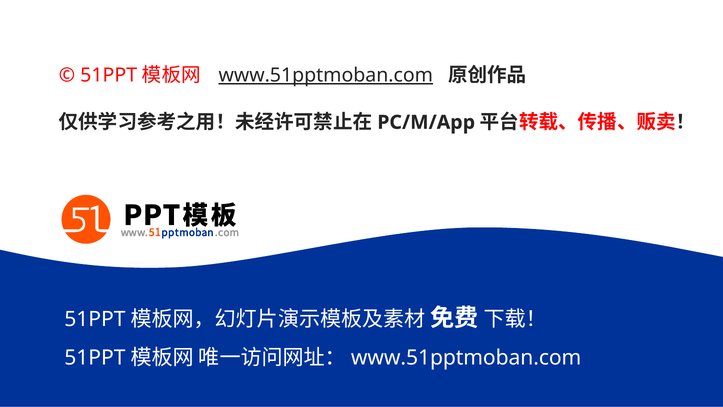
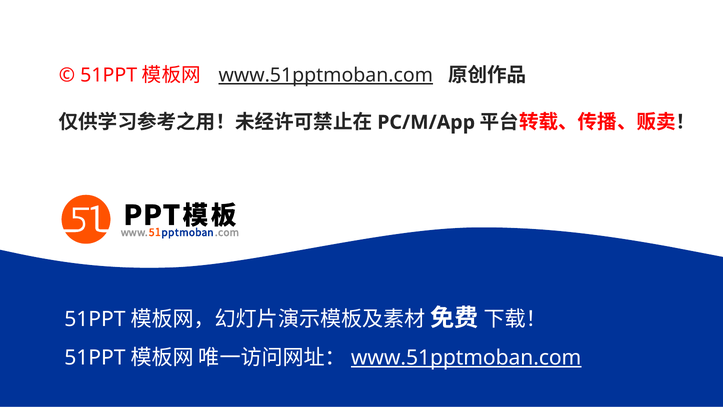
www.51pptmoban.com at (466, 357) underline: none -> present
